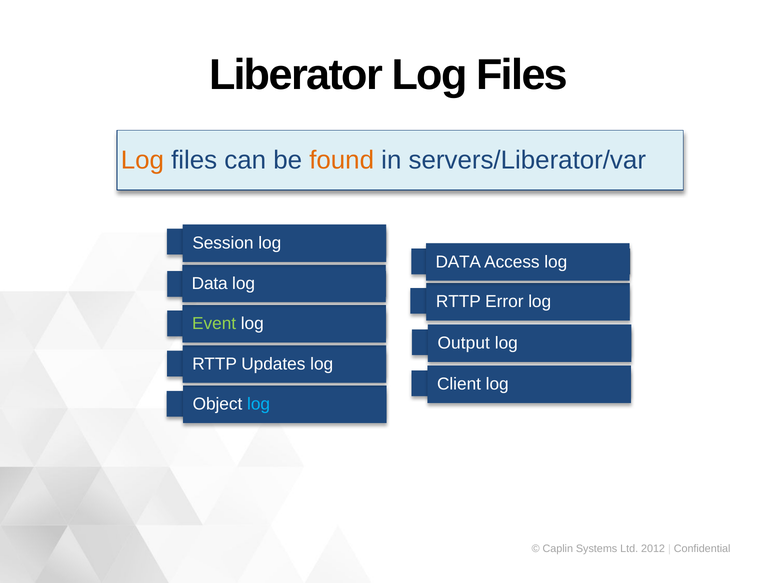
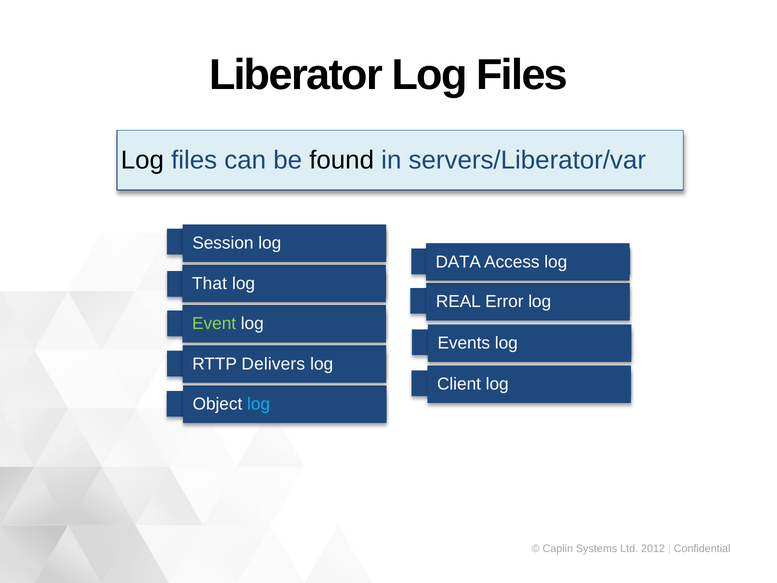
Log at (142, 160) colour: orange -> black
found colour: orange -> black
Data at (210, 283): Data -> That
RTTP at (458, 302): RTTP -> REAL
Output: Output -> Events
Updates: Updates -> Delivers
